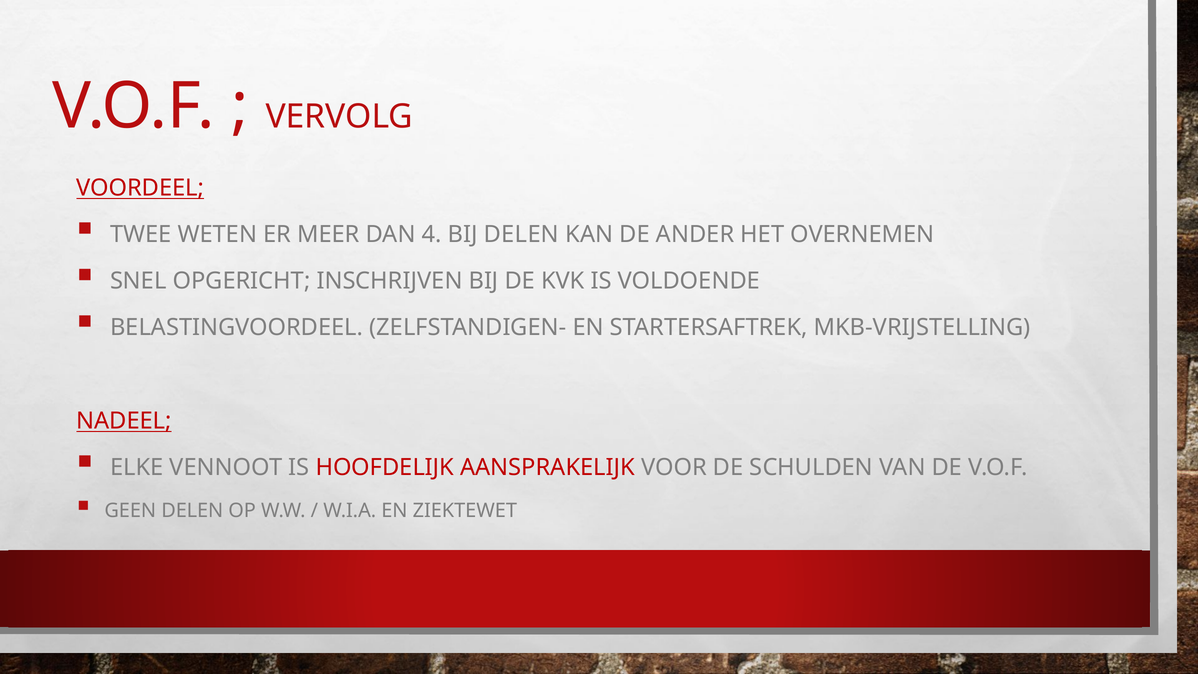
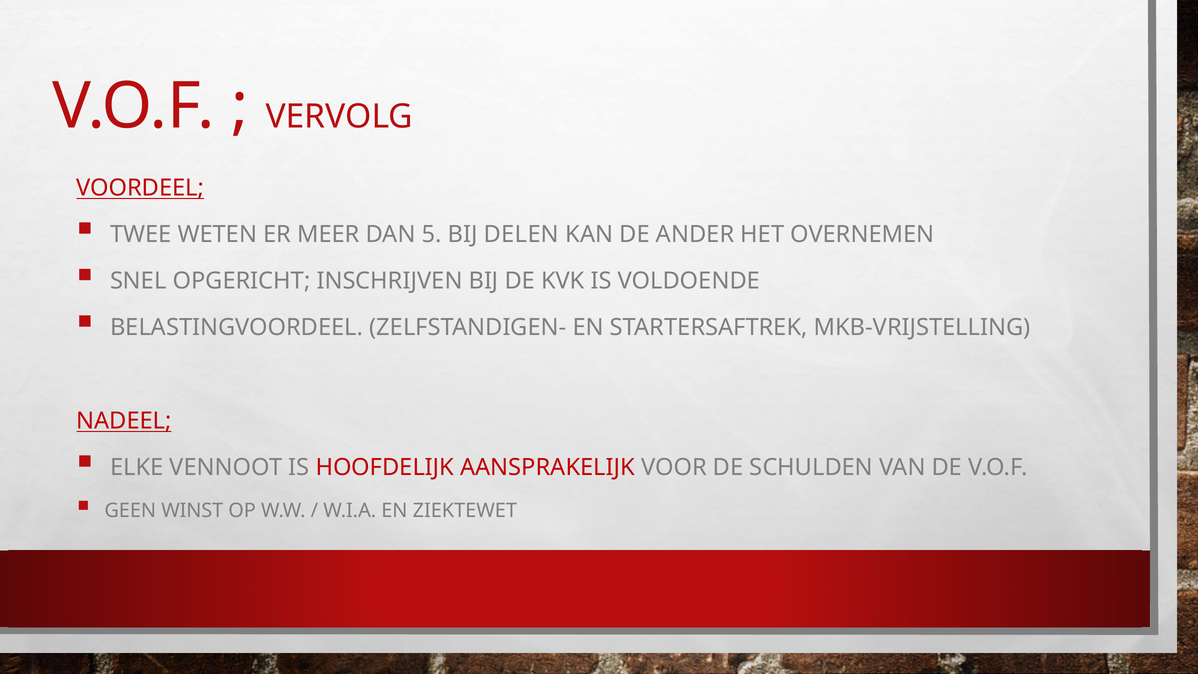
4: 4 -> 5
GEEN DELEN: DELEN -> WINST
